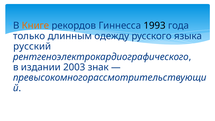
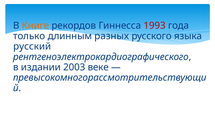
1993 colour: black -> red
одежду: одежду -> разных
знак: знак -> веке
